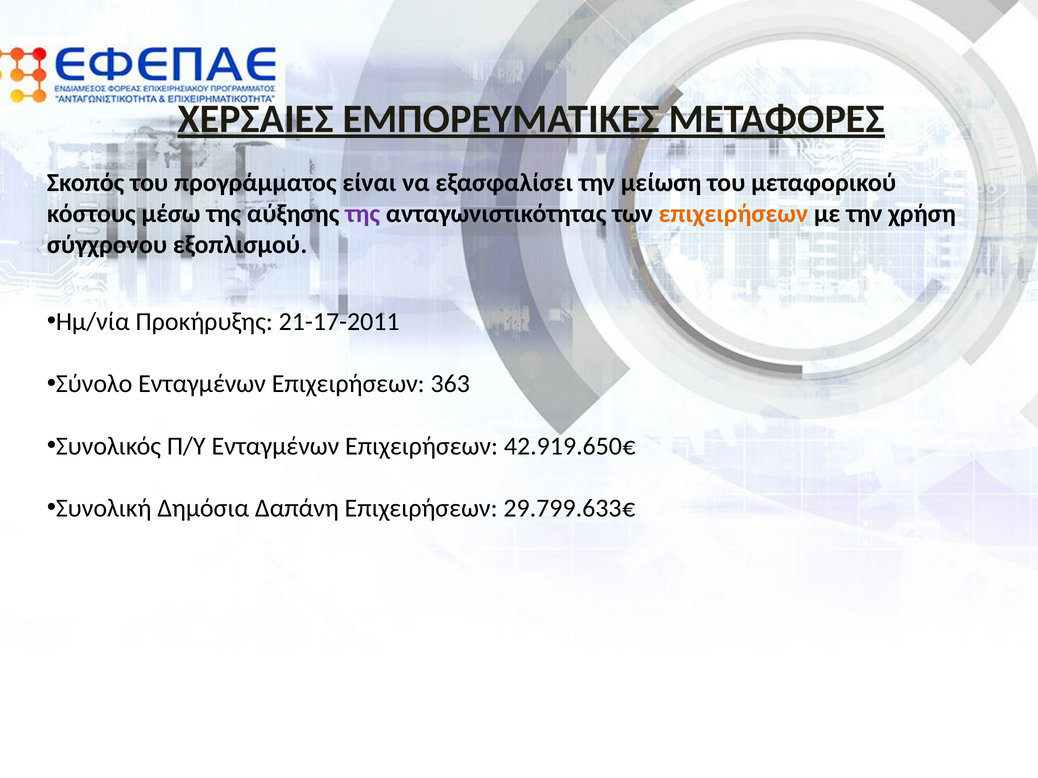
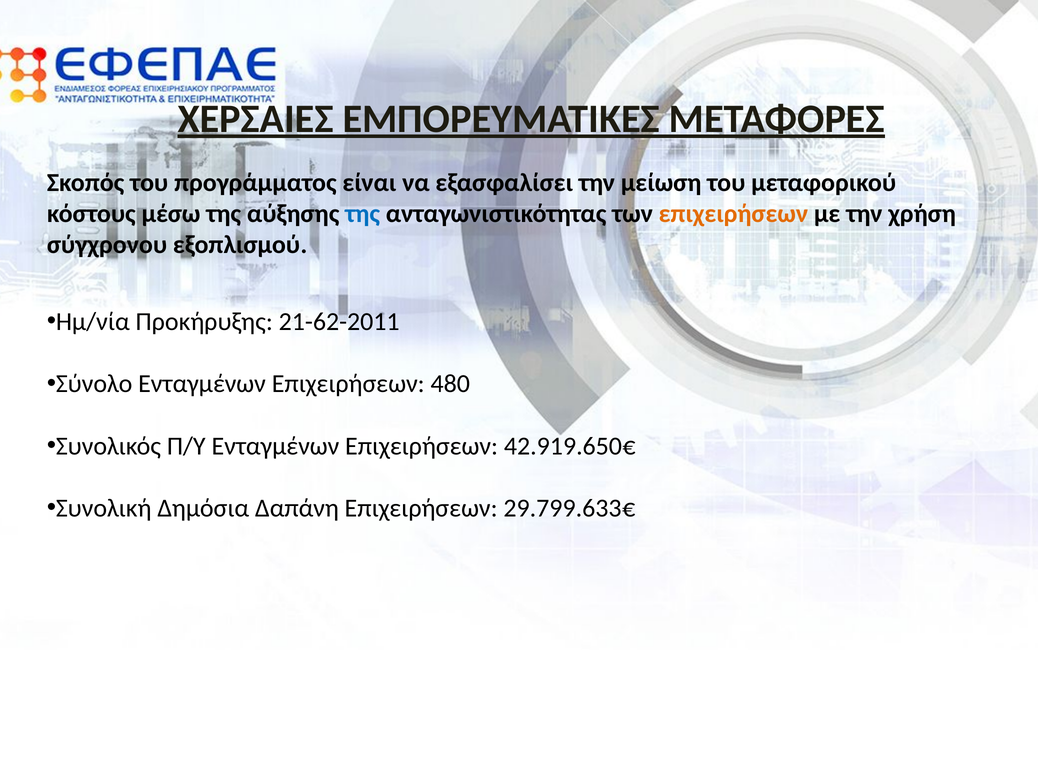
της at (363, 214) colour: purple -> blue
21-17-2011: 21-17-2011 -> 21-62-2011
363: 363 -> 480
